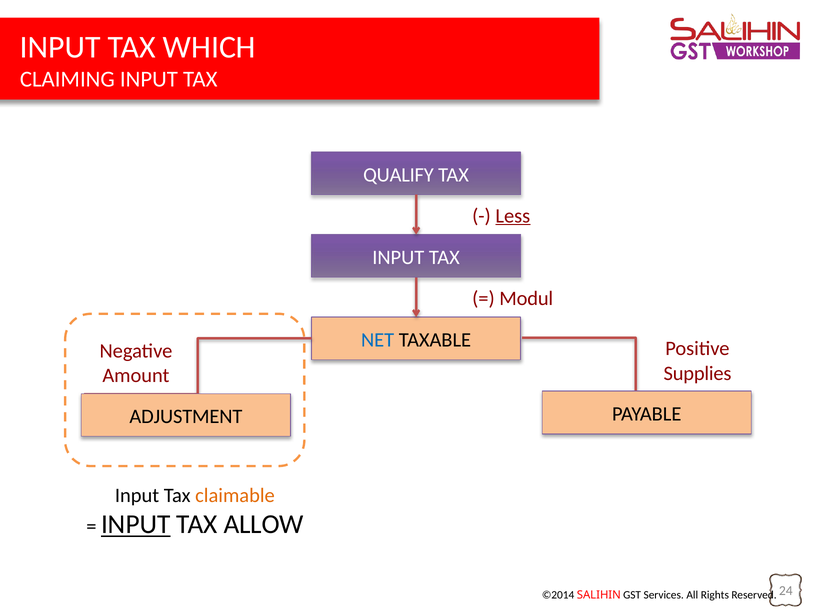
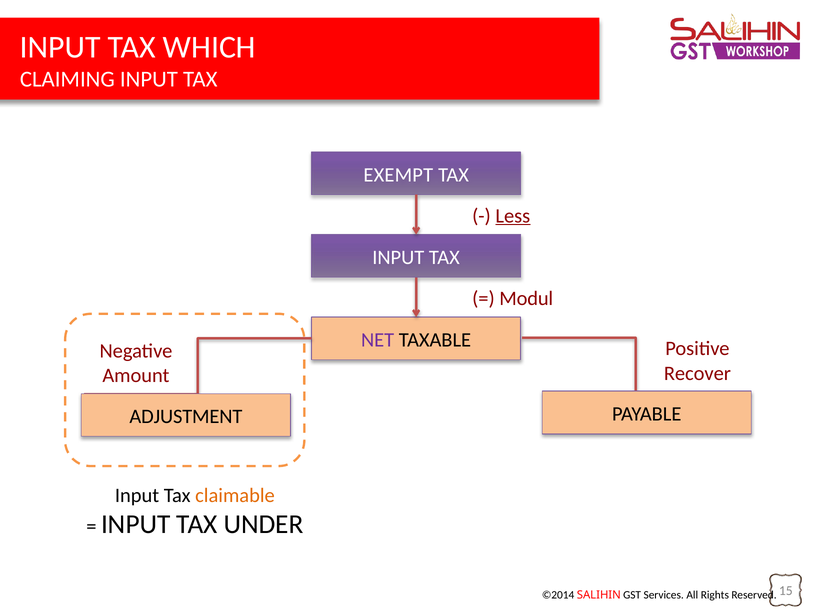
QUALIFY: QUALIFY -> EXEMPT
NET colour: blue -> purple
Supplies: Supplies -> Recover
INPUT at (136, 525) underline: present -> none
ALLOW: ALLOW -> UNDER
24: 24 -> 15
